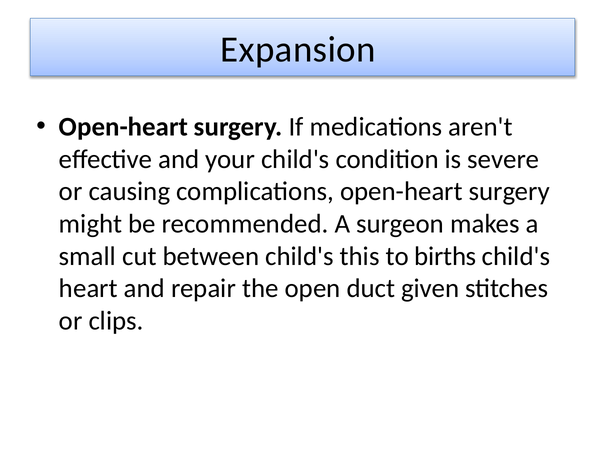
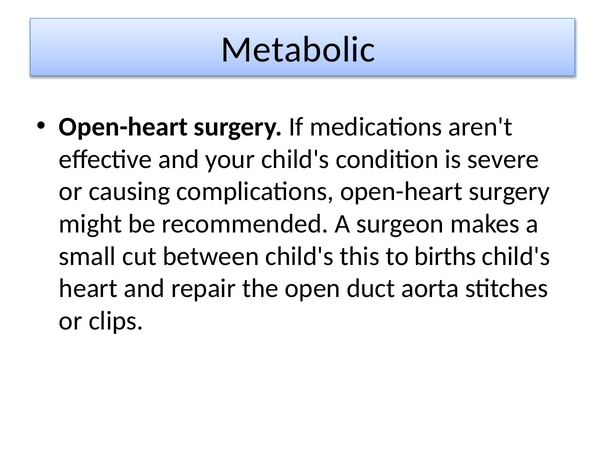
Expansion: Expansion -> Metabolic
given: given -> aorta
